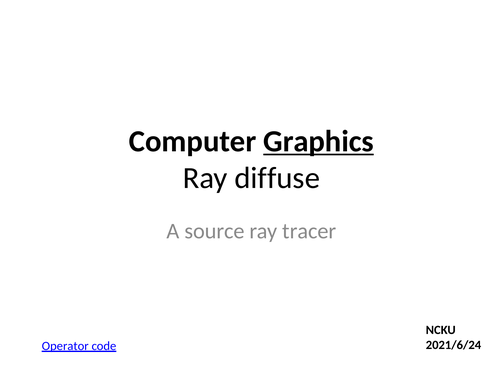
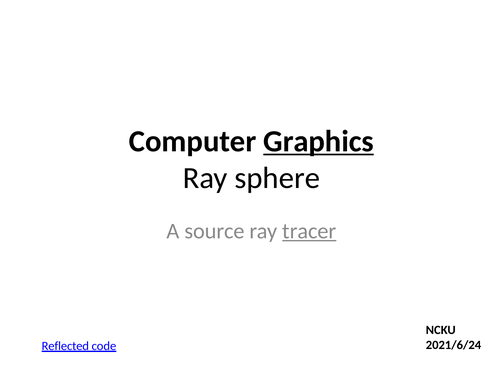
diffuse: diffuse -> sphere
tracer underline: none -> present
Operator: Operator -> Reflected
